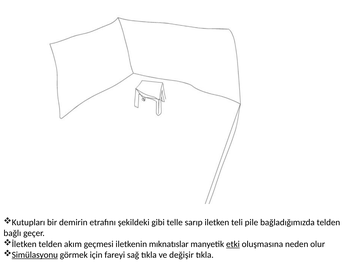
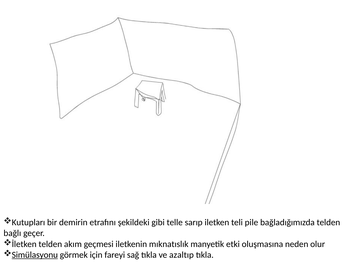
mıknatıslar: mıknatıslar -> mıknatıslık
etki underline: present -> none
değişir: değişir -> azaltıp
